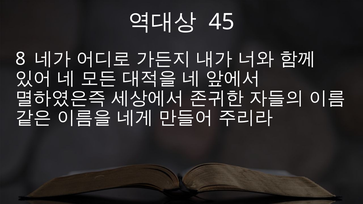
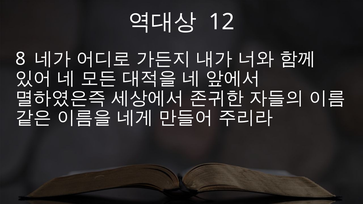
45: 45 -> 12
